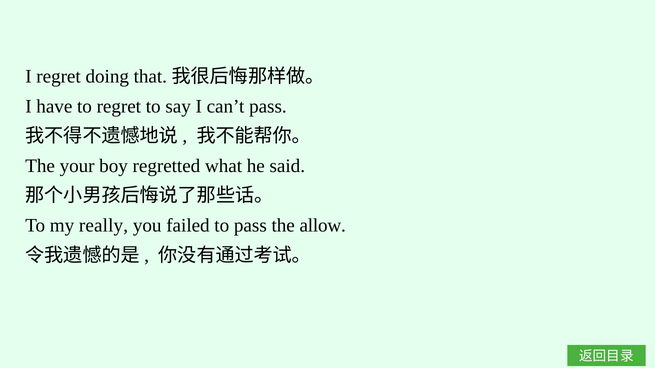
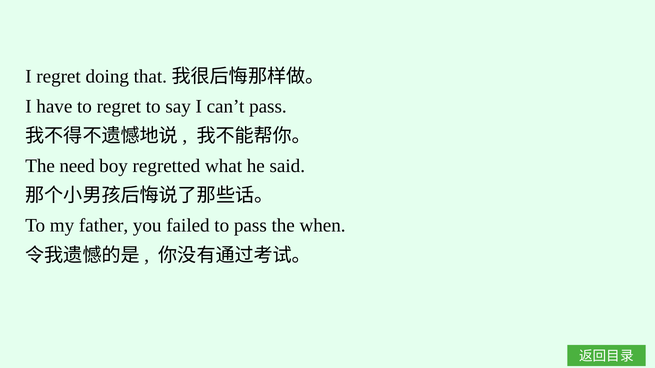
your: your -> need
really: really -> father
allow: allow -> when
